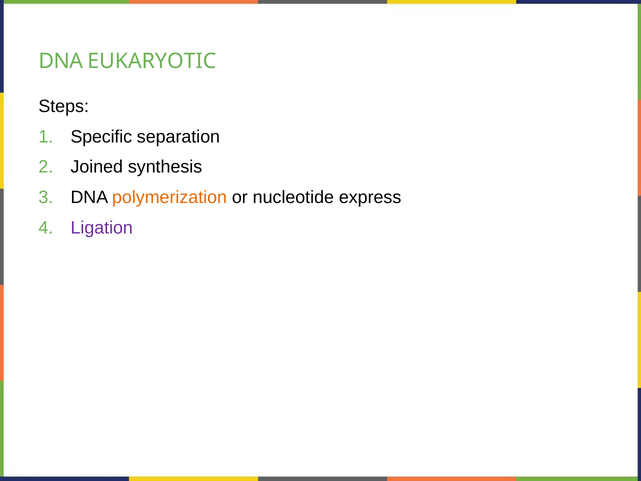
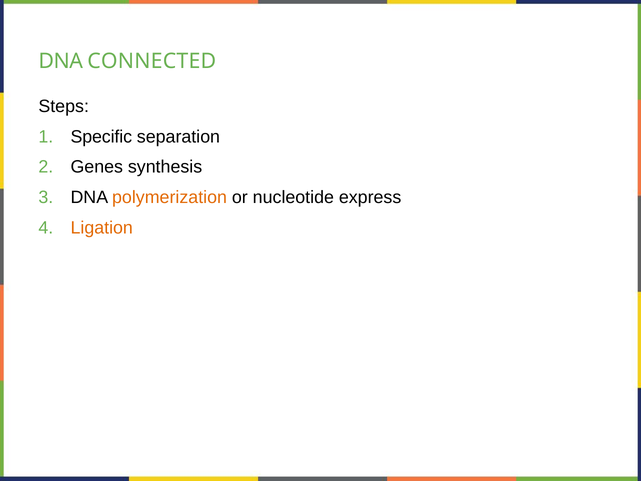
EUKARYOTIC: EUKARYOTIC -> CONNECTED
Joined: Joined -> Genes
Ligation colour: purple -> orange
